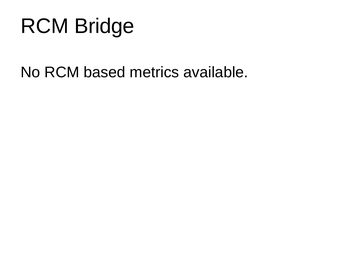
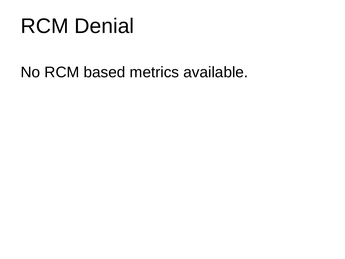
Bridge: Bridge -> Denial
